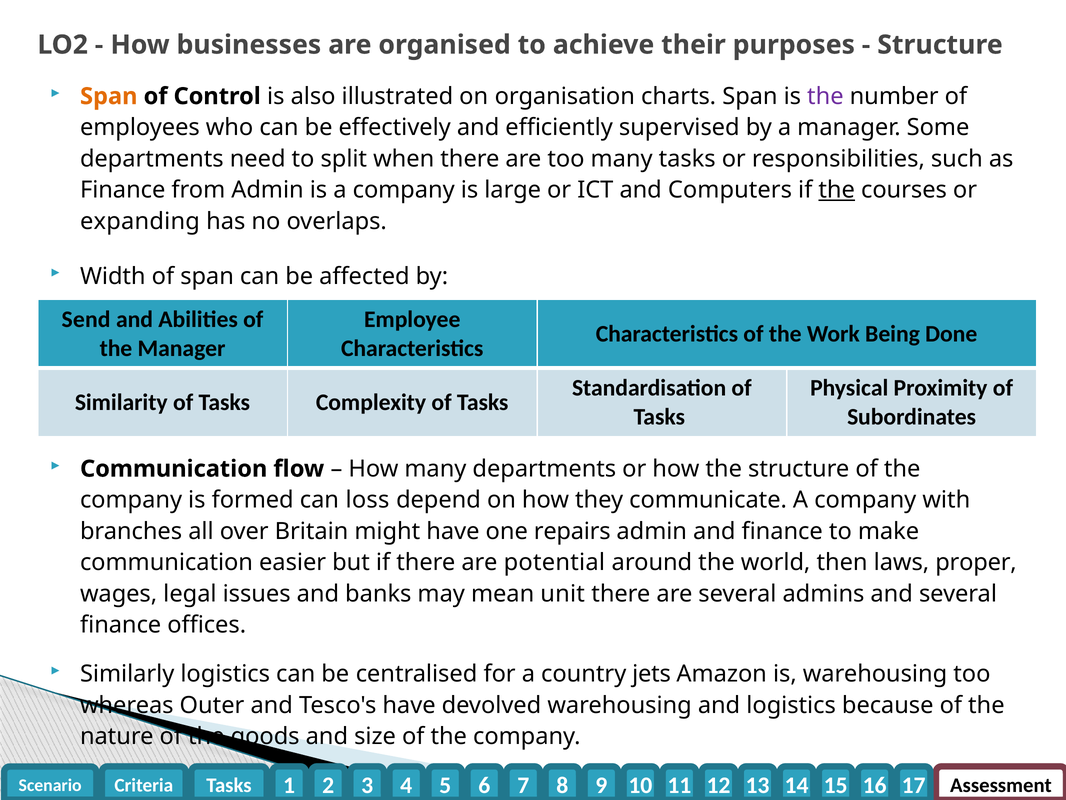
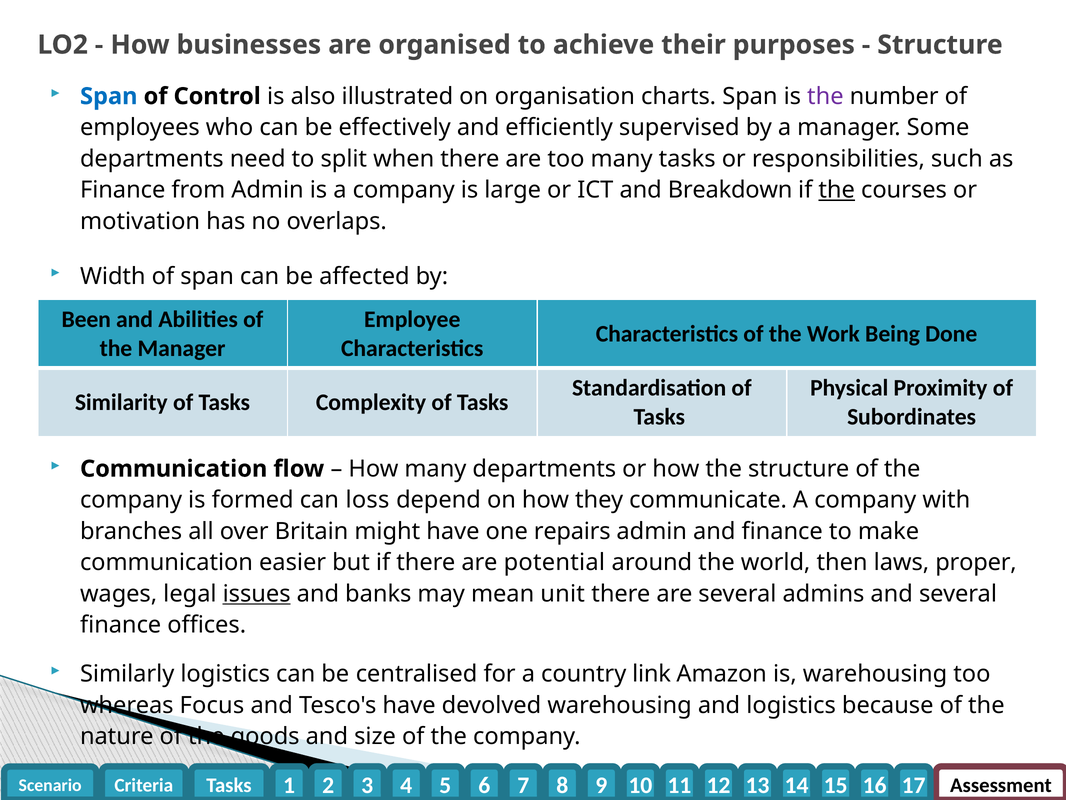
Span at (109, 96) colour: orange -> blue
Computers: Computers -> Breakdown
expanding: expanding -> motivation
Send: Send -> Been
issues underline: none -> present
jets: jets -> link
Outer: Outer -> Focus
